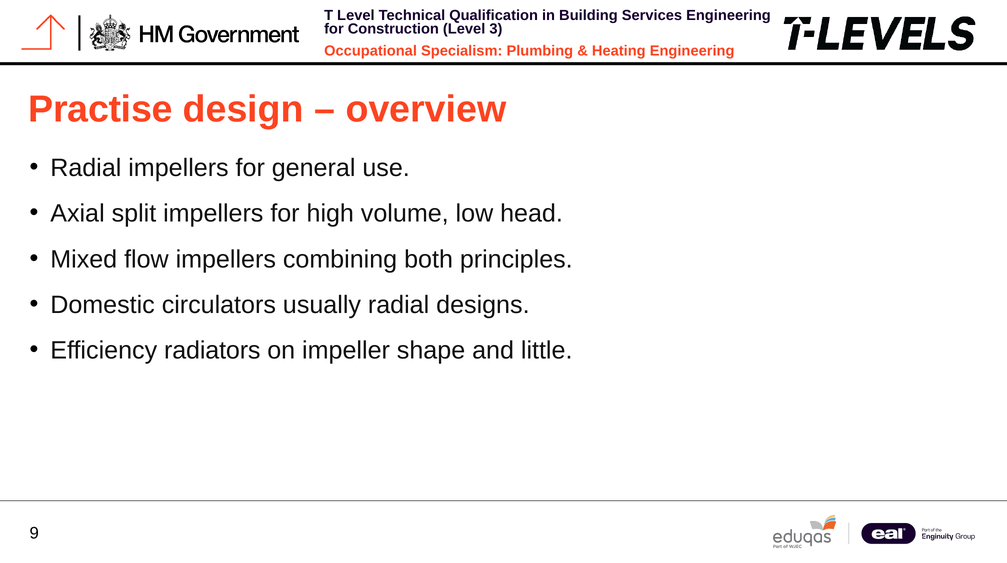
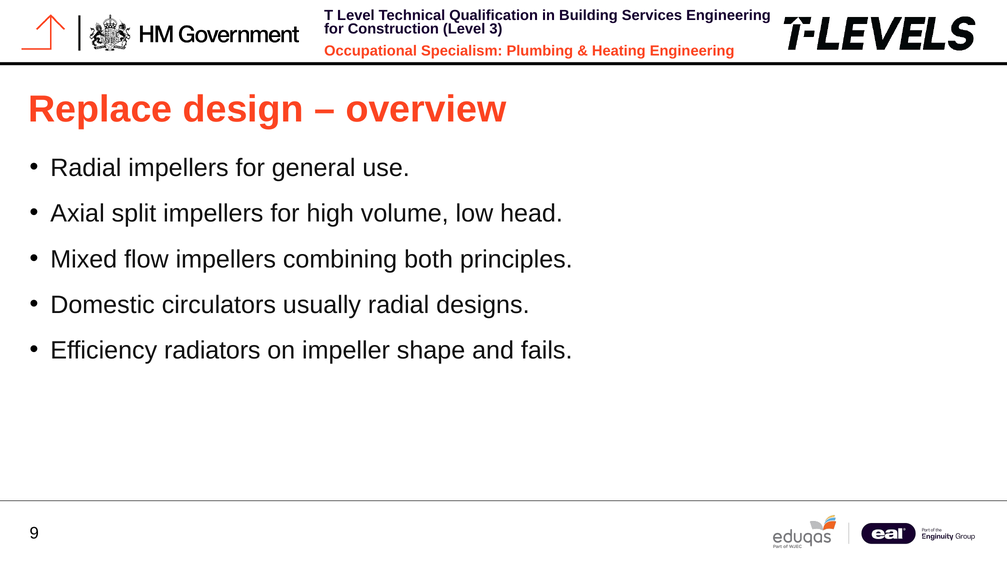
Practise: Practise -> Replace
little: little -> fails
